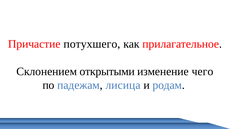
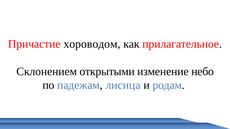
потухшего: потухшего -> хороводом
чего: чего -> небо
